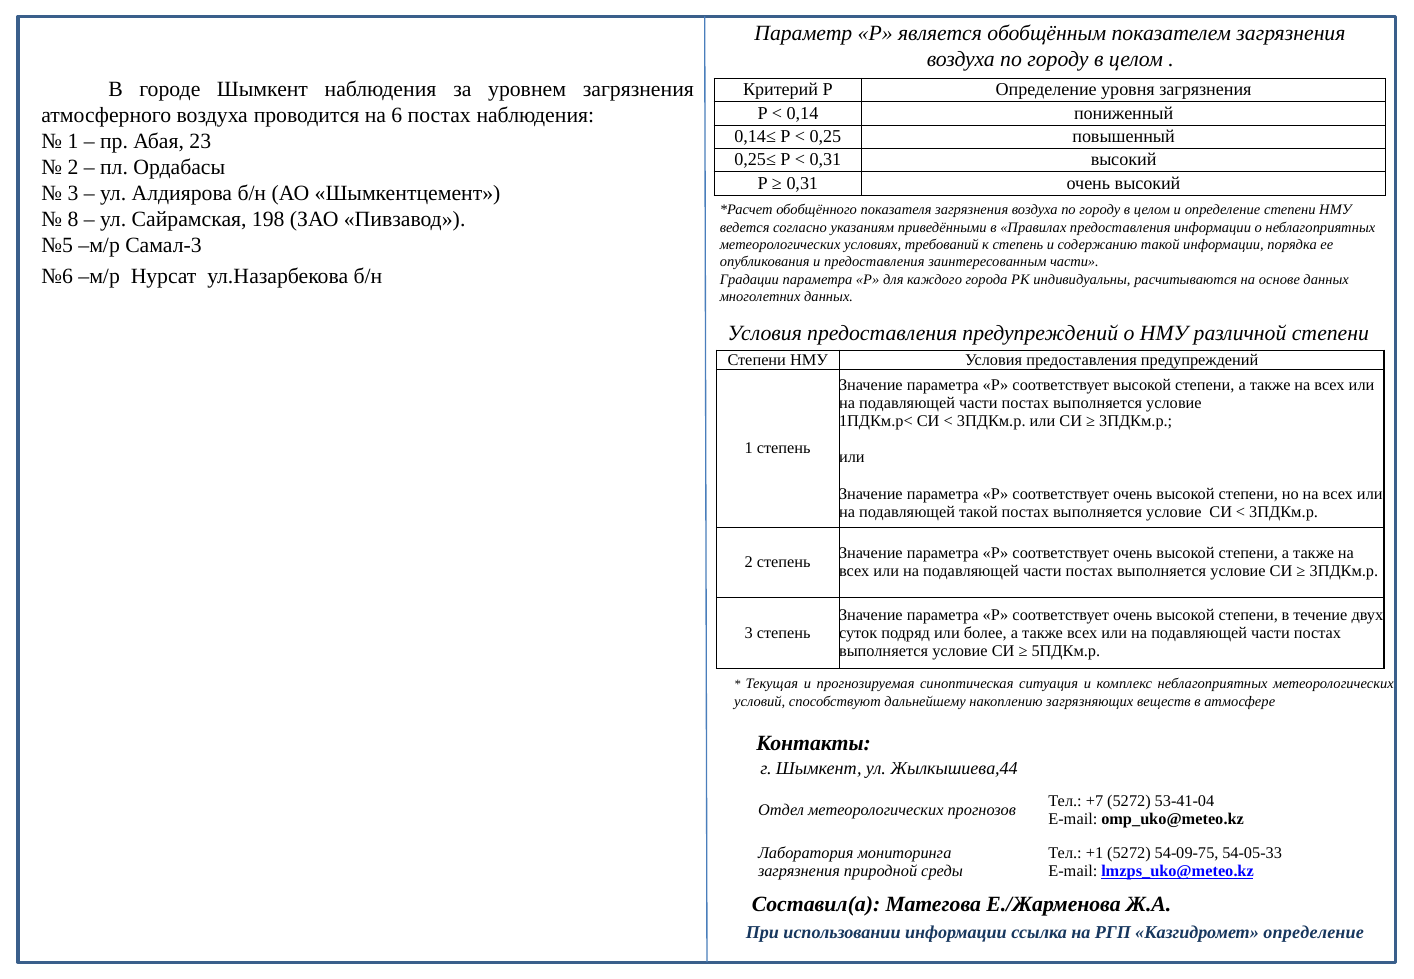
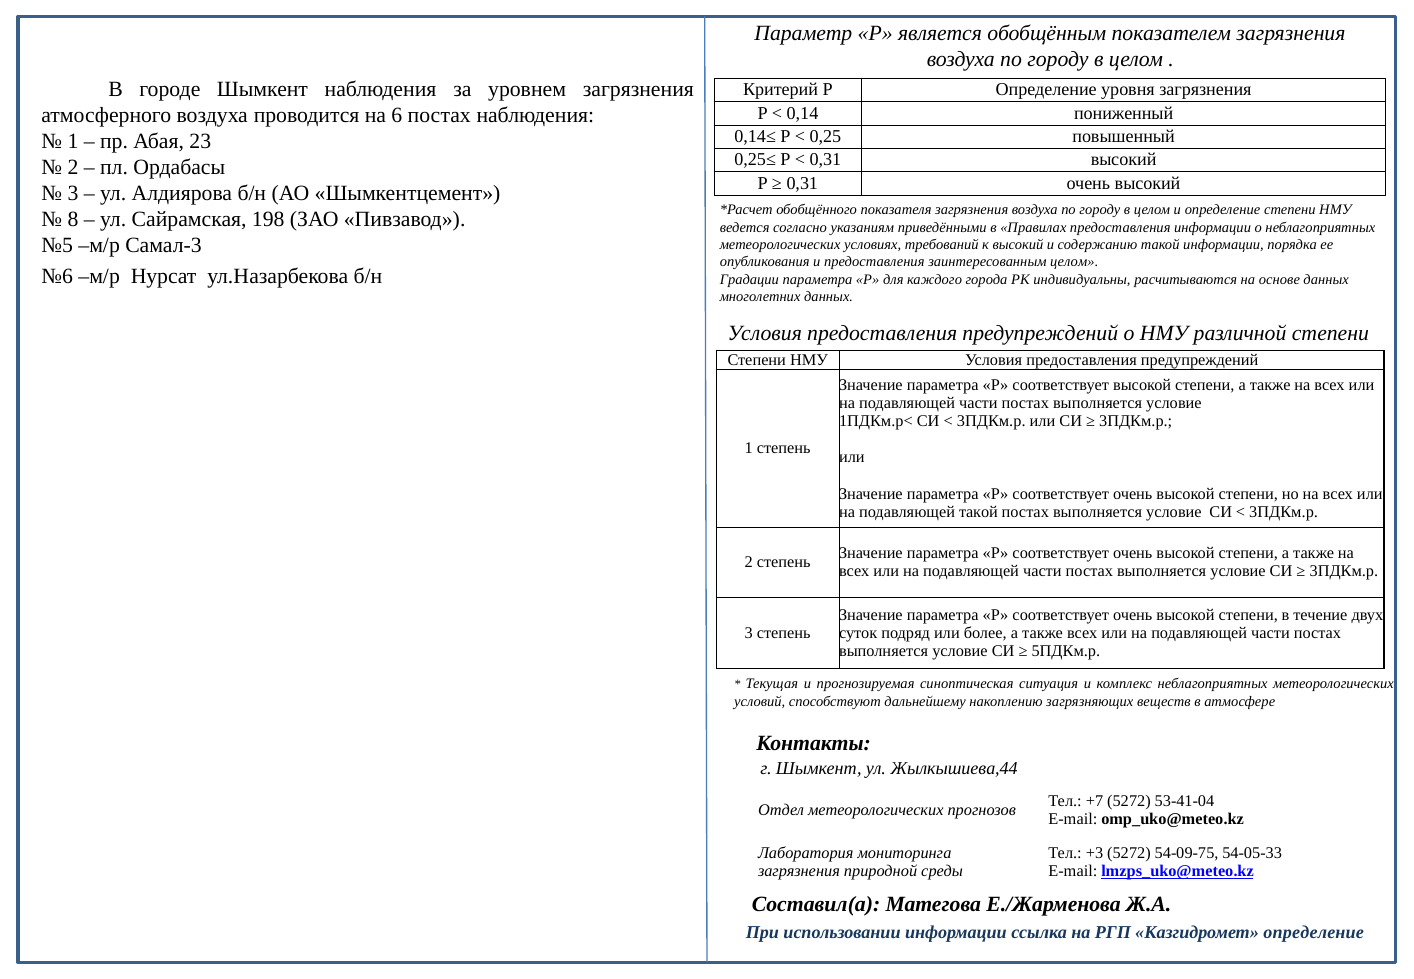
к степень: степень -> высокий
заинтересованным части: части -> целом
+1: +1 -> +3
